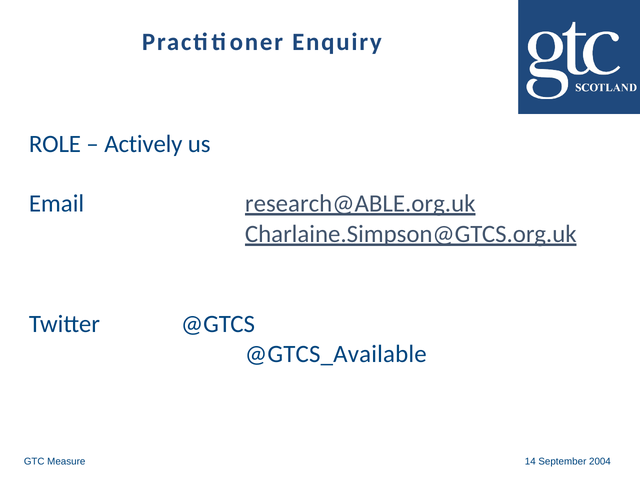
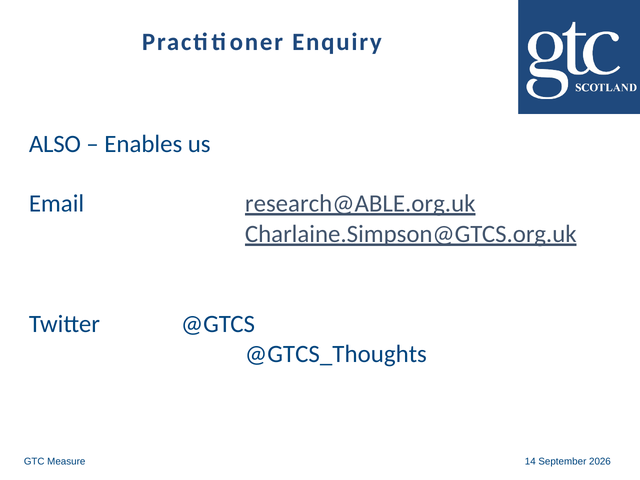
ROLE: ROLE -> ALSO
Actively: Actively -> Enables
@GTCS_Available: @GTCS_Available -> @GTCS_Thoughts
2004: 2004 -> 2026
